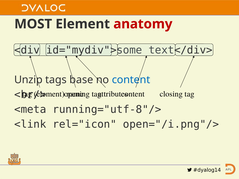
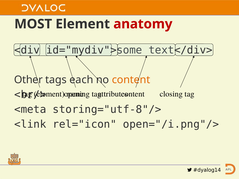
Unzip: Unzip -> Other
base: base -> each
content at (131, 80) colour: blue -> orange
running="utf-8"/>: running="utf-8"/> -> storing="utf-8"/>
